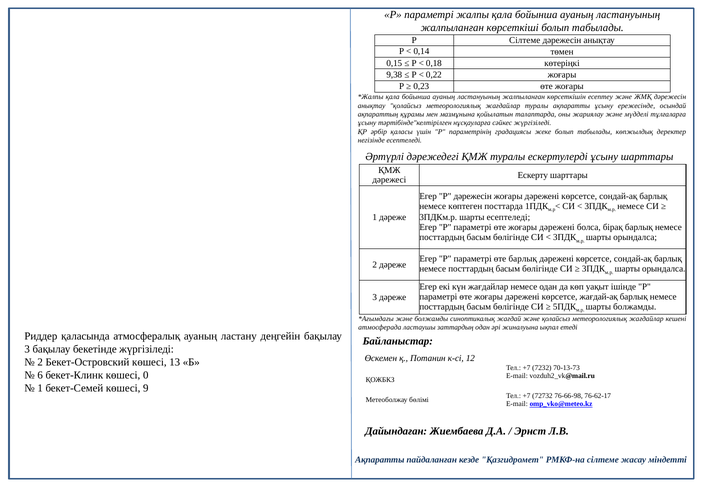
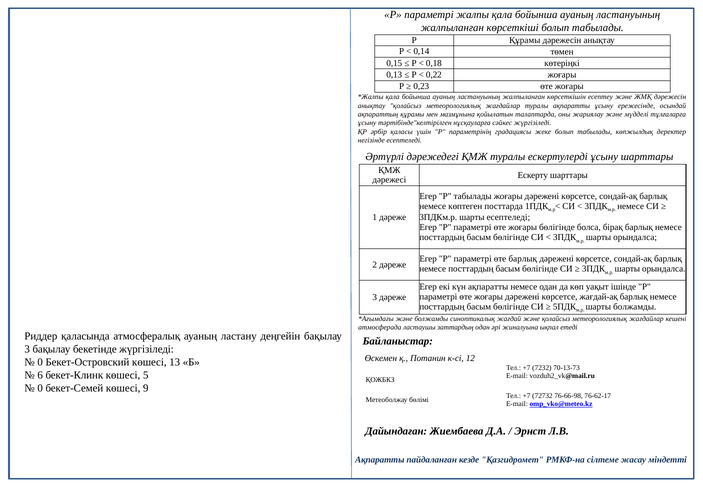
Р Сілтеме: Сілтеме -> Құрамы
9,38: 9,38 -> 0,13
Р дәрежесін: дәрежесін -> табылады
дәрежені at (557, 227): дәрежені -> бөлігінде
күн жағдайлар: жағдайлар -> ақпаратты
2 at (40, 362): 2 -> 0
0: 0 -> 5
1 at (40, 388): 1 -> 0
